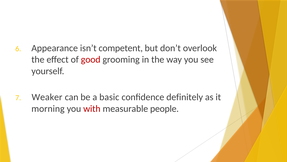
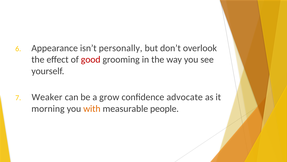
competent: competent -> personally
basic: basic -> grow
definitely: definitely -> advocate
with colour: red -> orange
